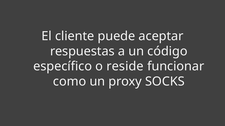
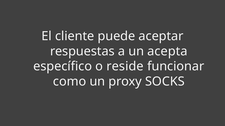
código: código -> acepta
